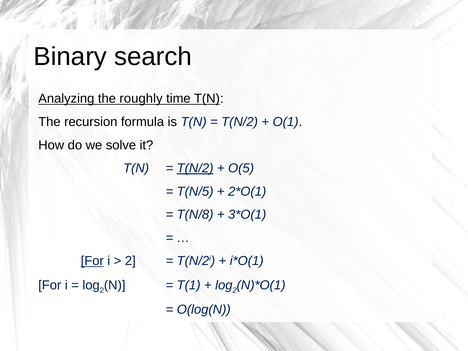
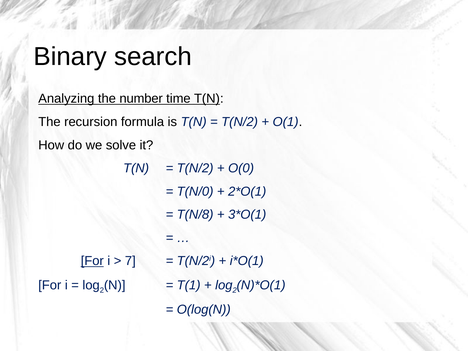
roughly: roughly -> number
T(N/2 at (195, 168) underline: present -> none
O(5: O(5 -> O(0
T(N/5: T(N/5 -> T(N/0
2 at (130, 261): 2 -> 7
